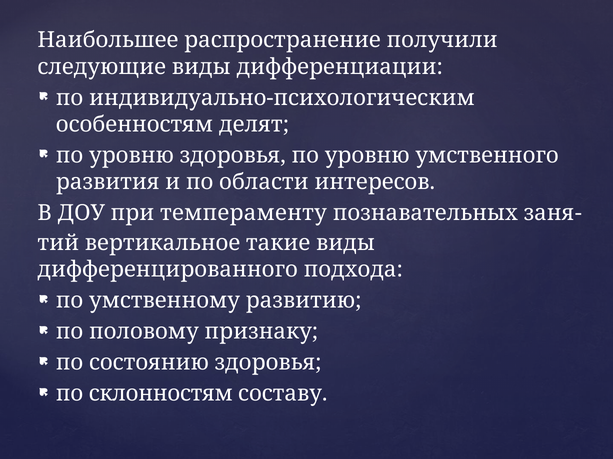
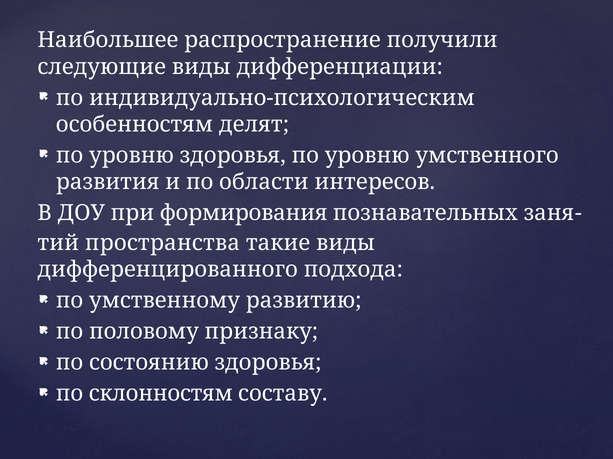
темпераменту: темпераменту -> формирования
вертикальное: вертикальное -> пространства
